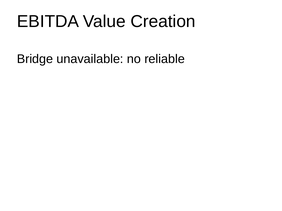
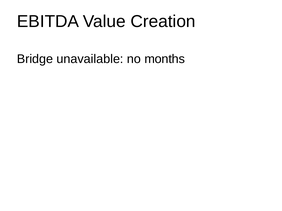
reliable: reliable -> months
